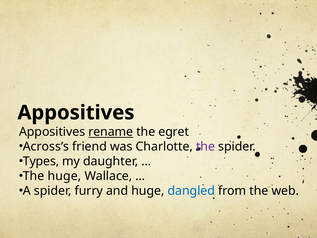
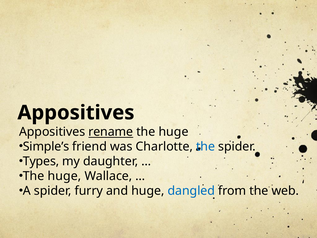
rename the egret: egret -> huge
Across’s: Across’s -> Simple’s
the at (206, 146) colour: purple -> blue
